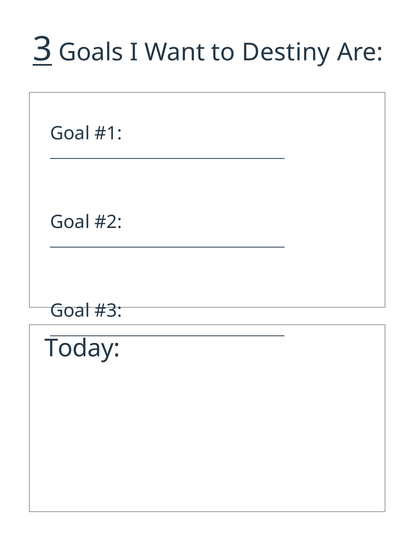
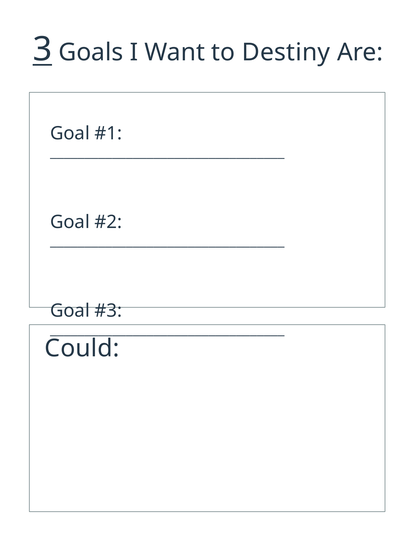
Today: Today -> Could
